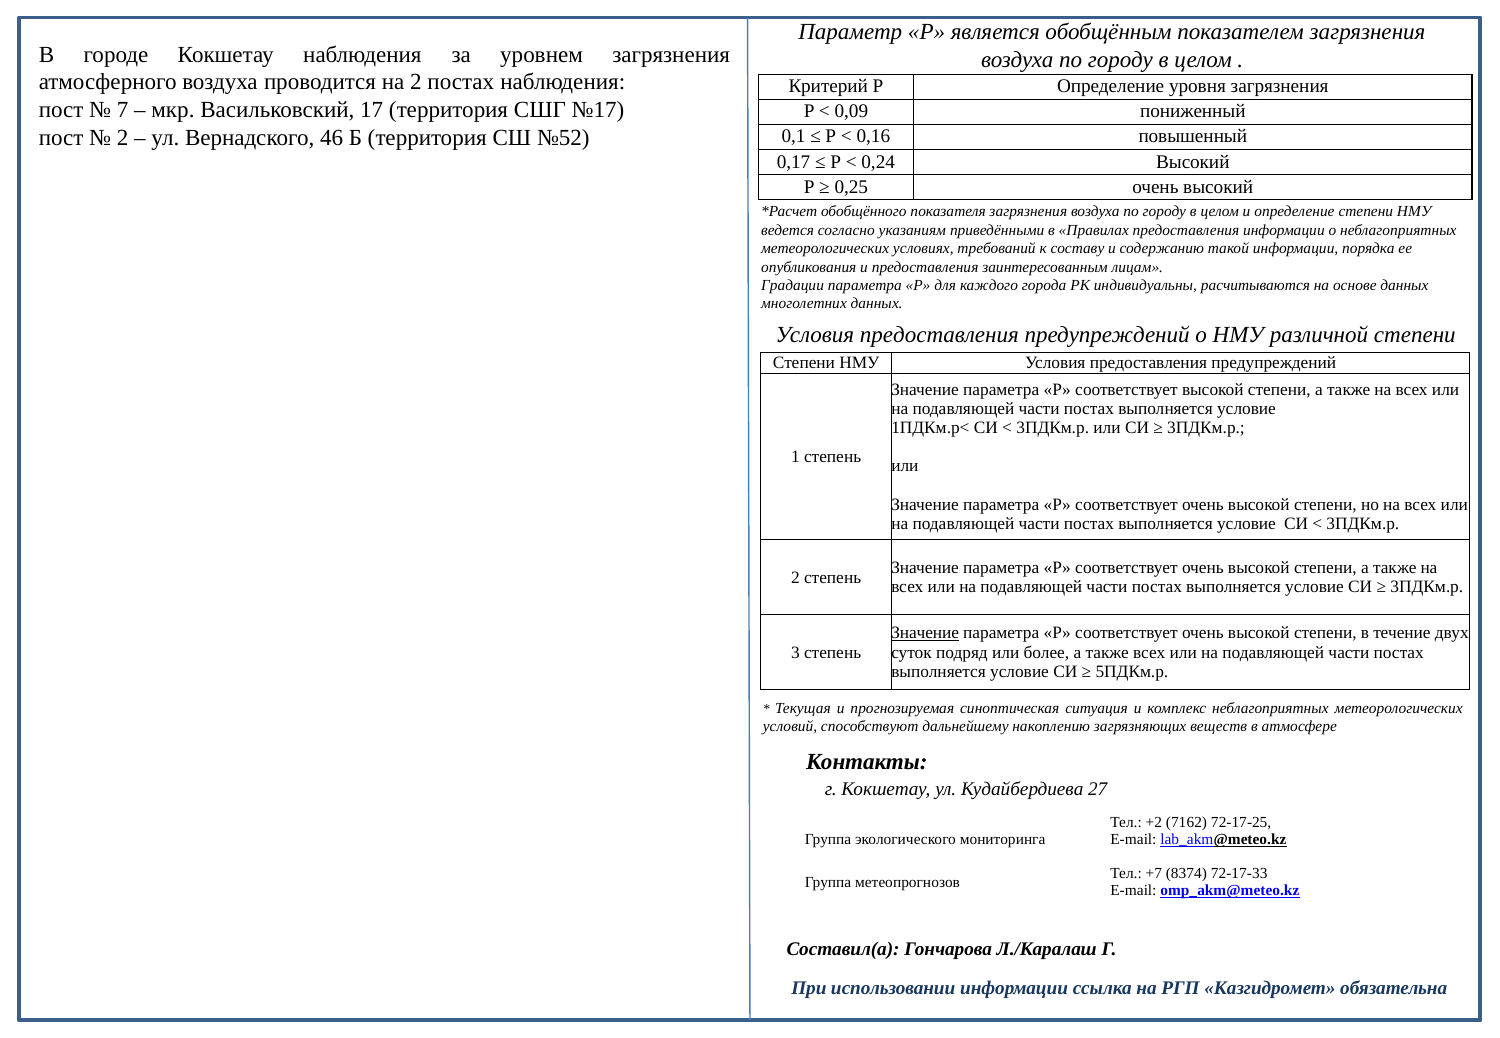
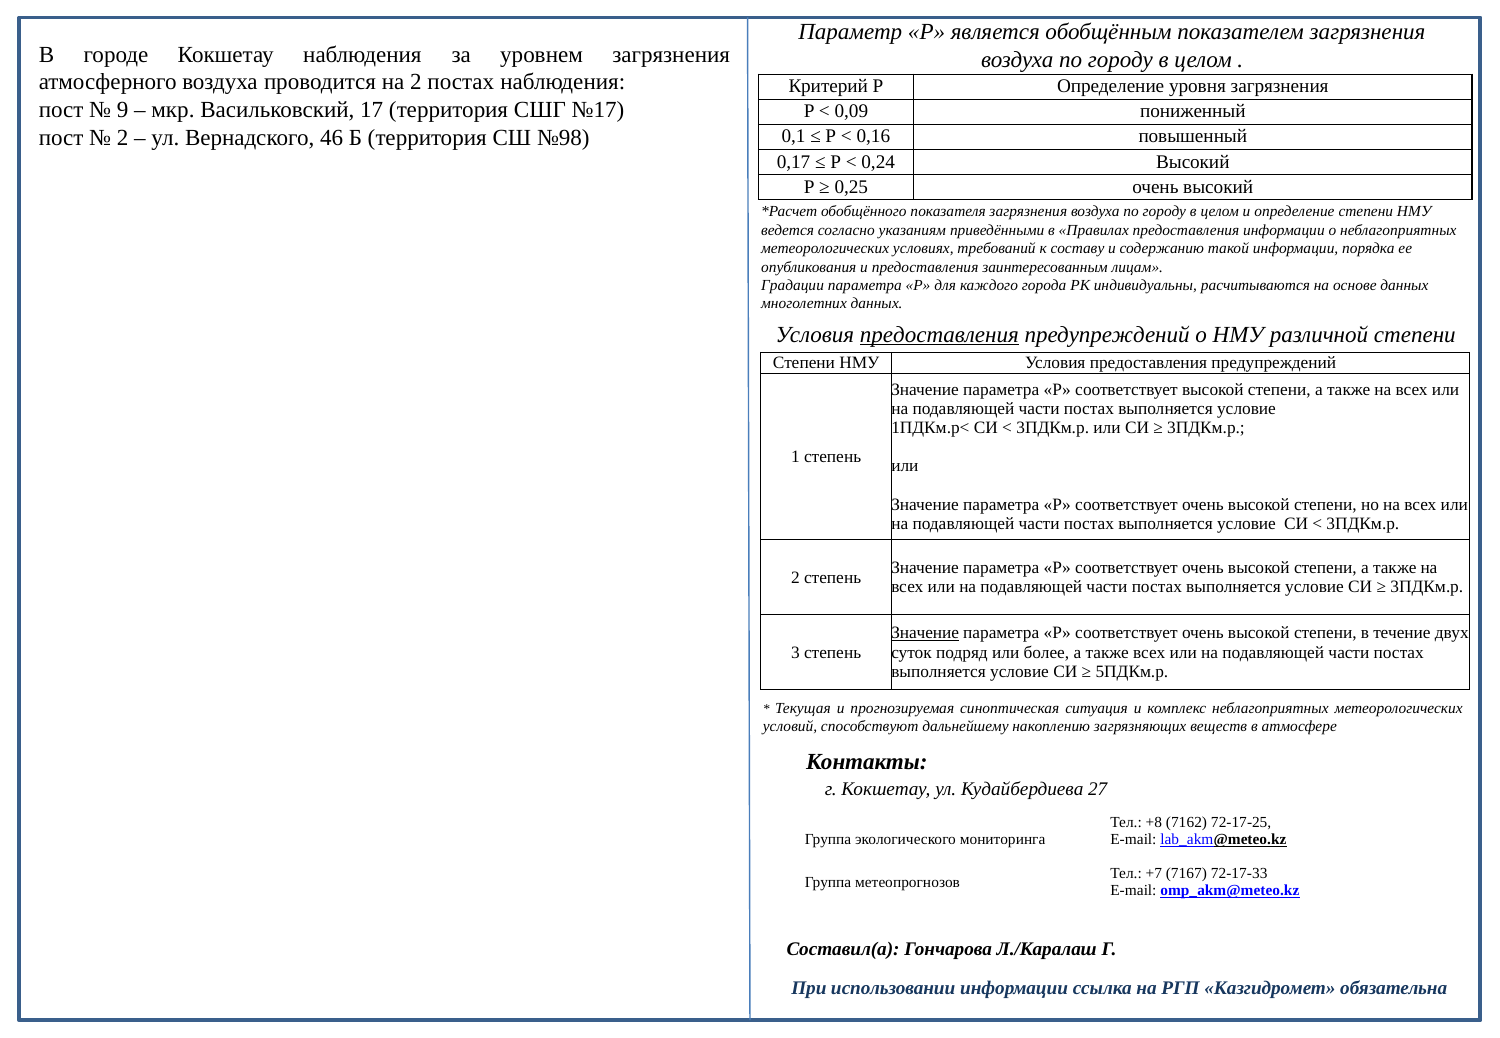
7: 7 -> 9
№52: №52 -> №98
предоставления at (939, 335) underline: none -> present
+2: +2 -> +8
8374: 8374 -> 7167
